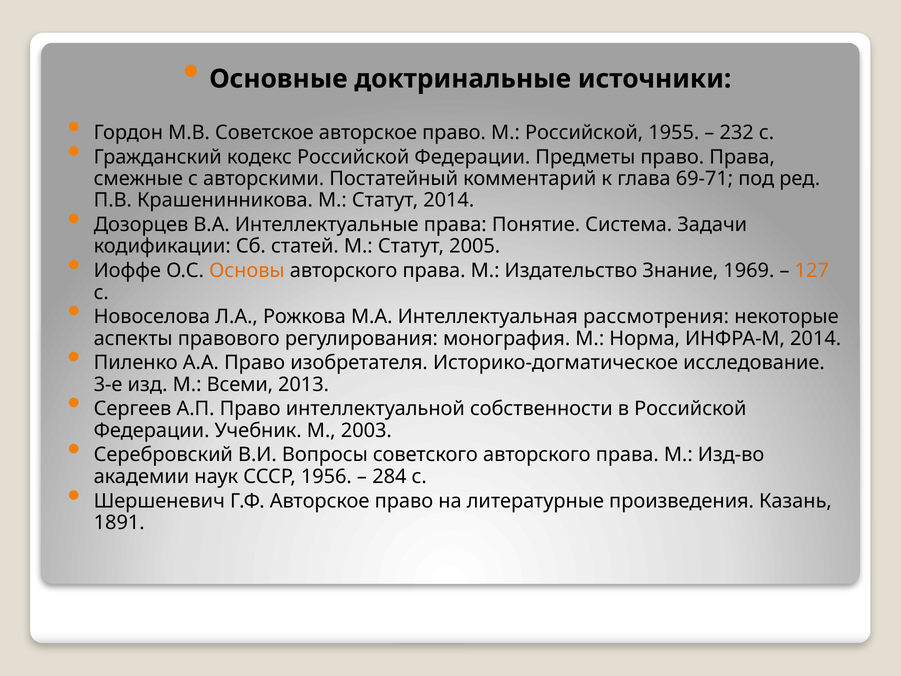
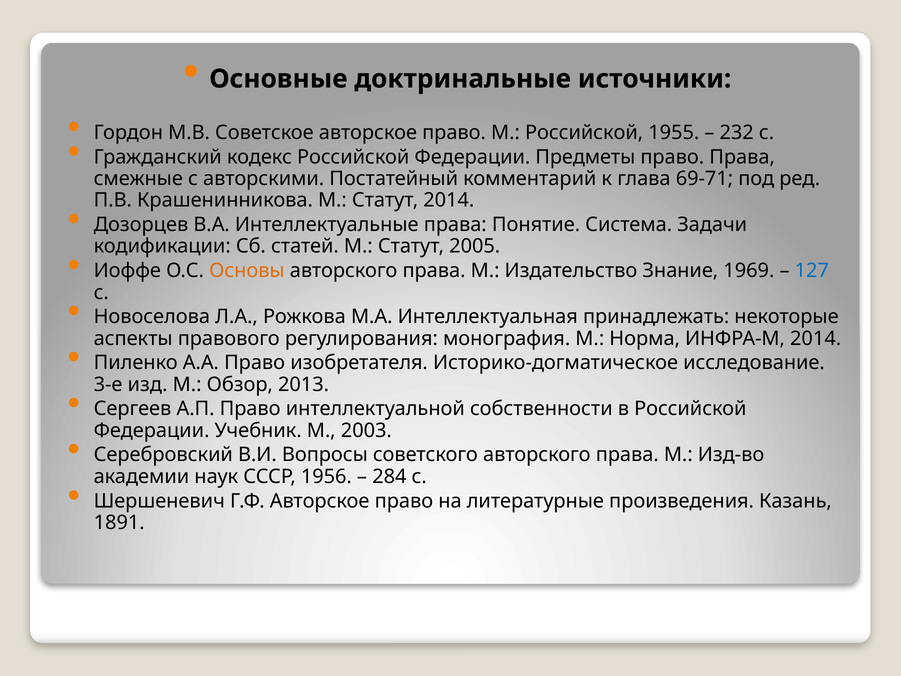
127 colour: orange -> blue
рассмотрения: рассмотрения -> принадлежать
Всеми: Всеми -> Обзор
